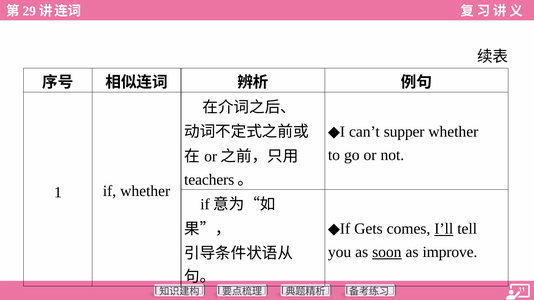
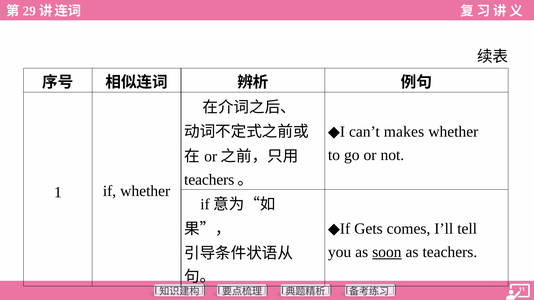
supper: supper -> makes
I’ll underline: present -> none
as improve: improve -> teachers
